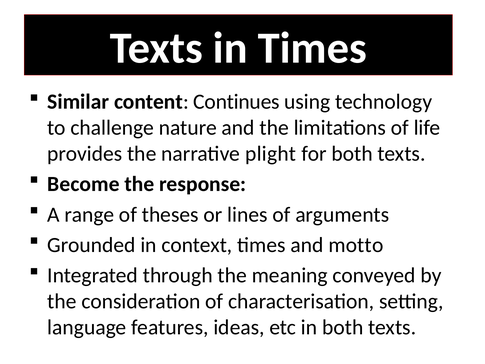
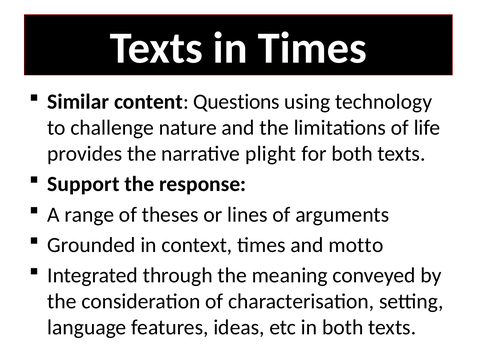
Continues: Continues -> Questions
Become: Become -> Support
